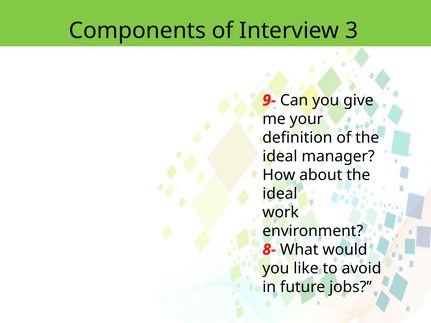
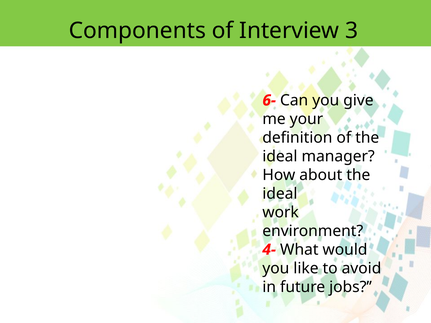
9-: 9- -> 6-
8-: 8- -> 4-
